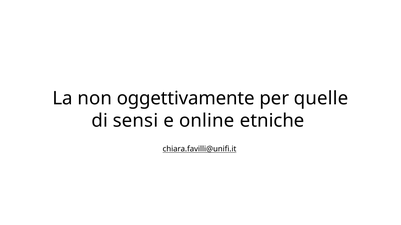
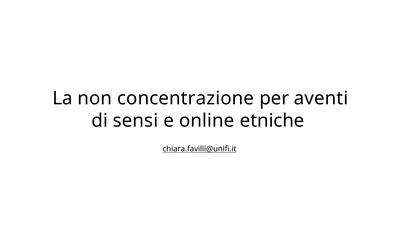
oggettivamente: oggettivamente -> concentrazione
quelle: quelle -> aventi
